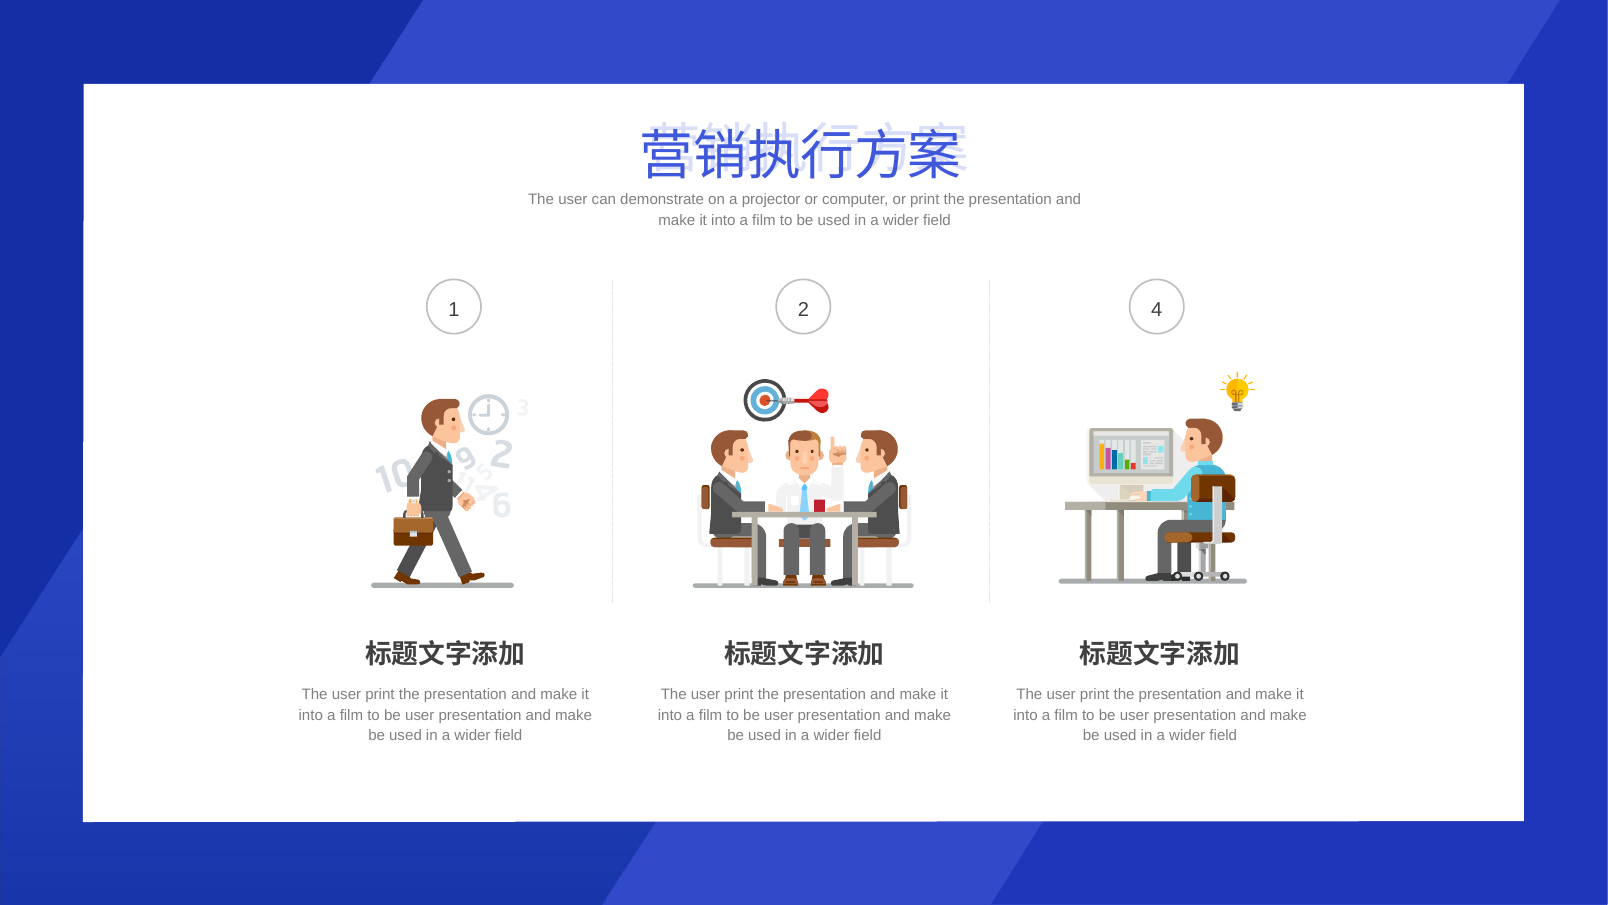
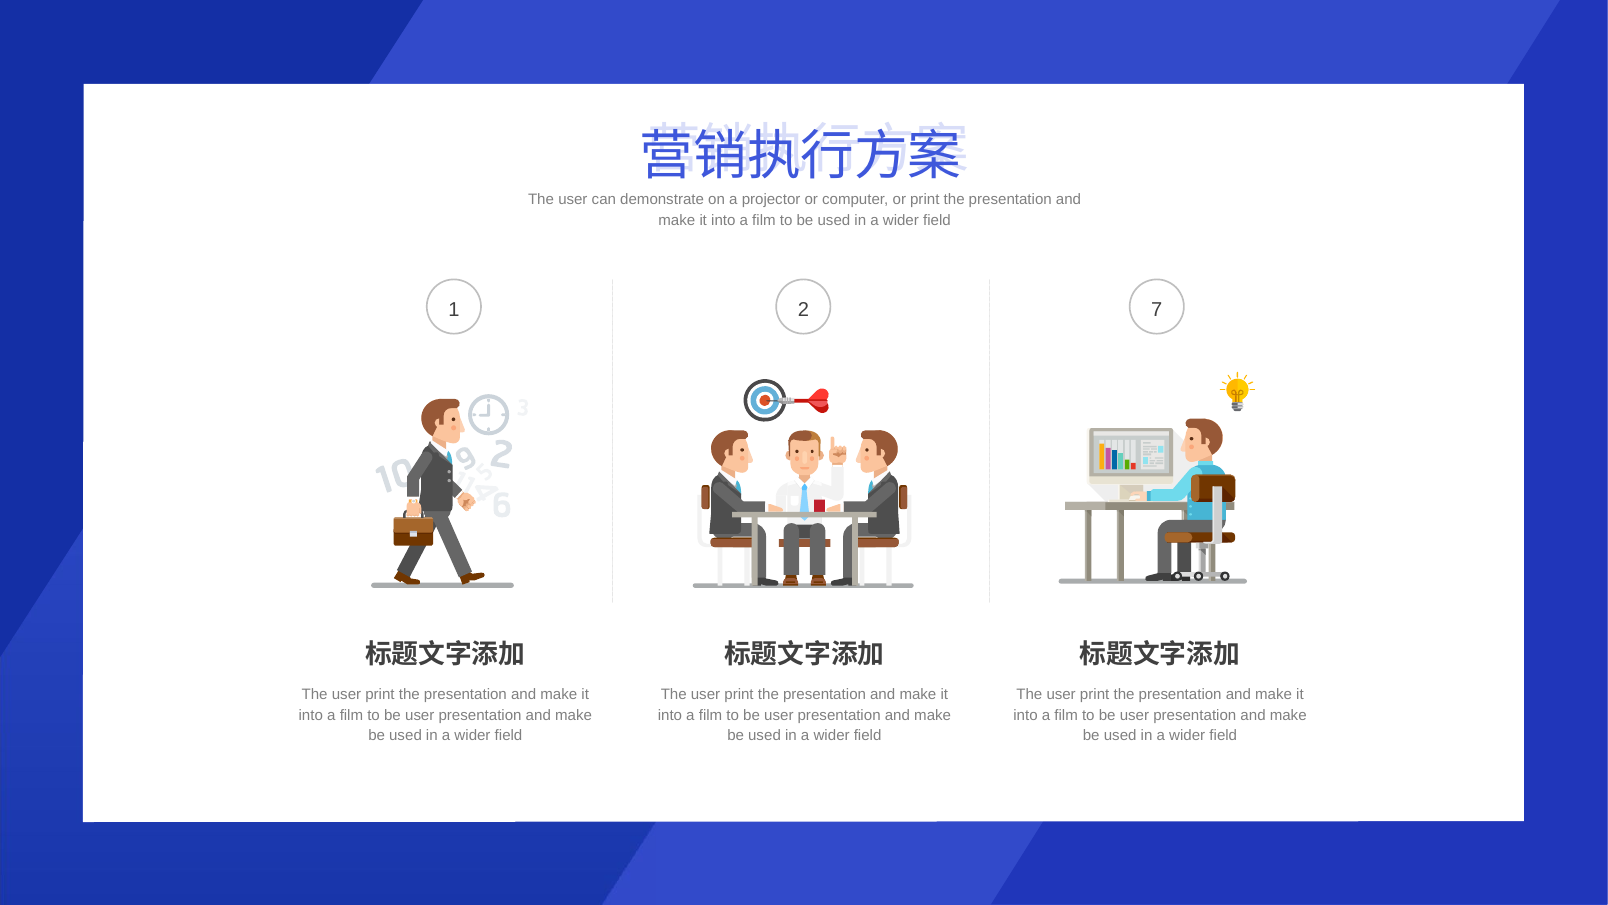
4: 4 -> 7
